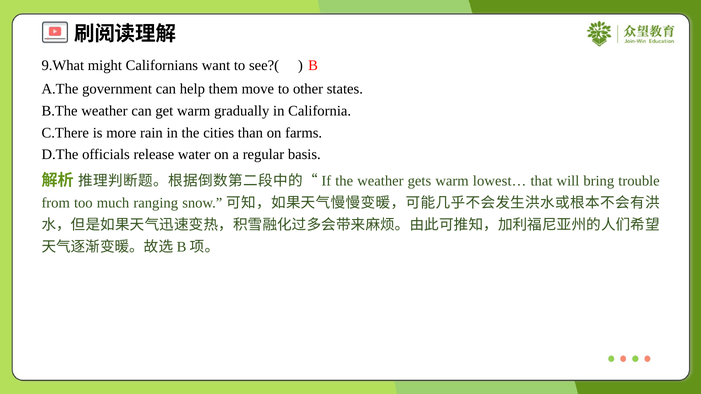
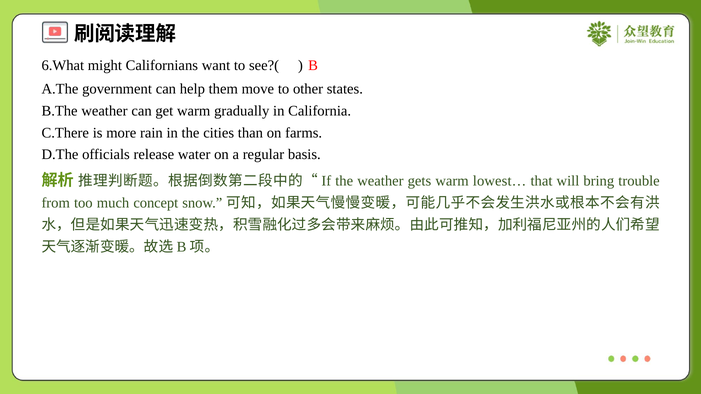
9.What: 9.What -> 6.What
ranging: ranging -> concept
